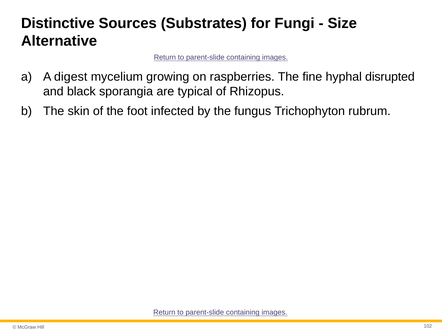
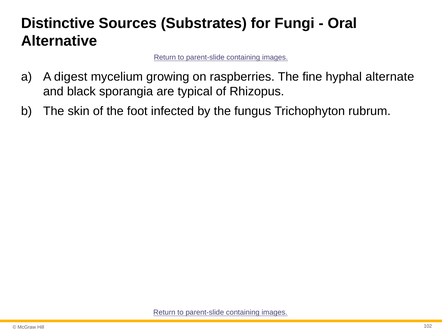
Size: Size -> Oral
disrupted: disrupted -> alternate
